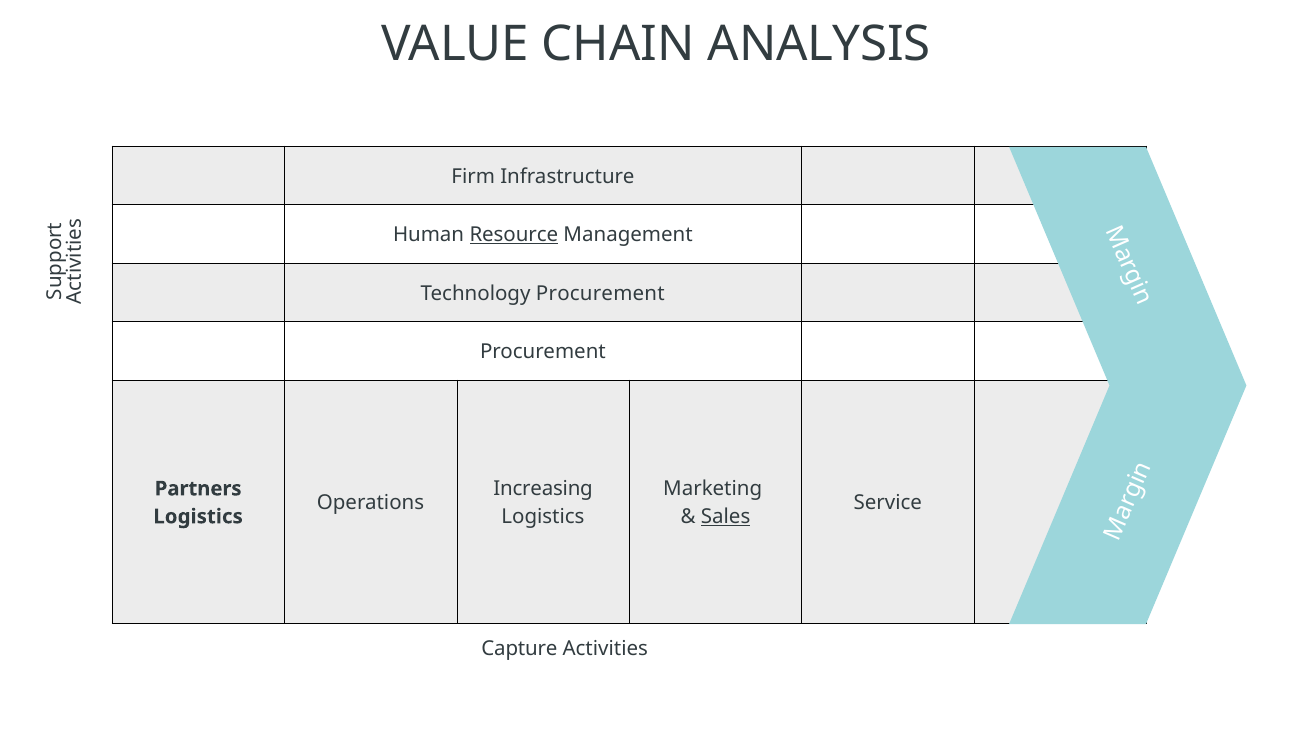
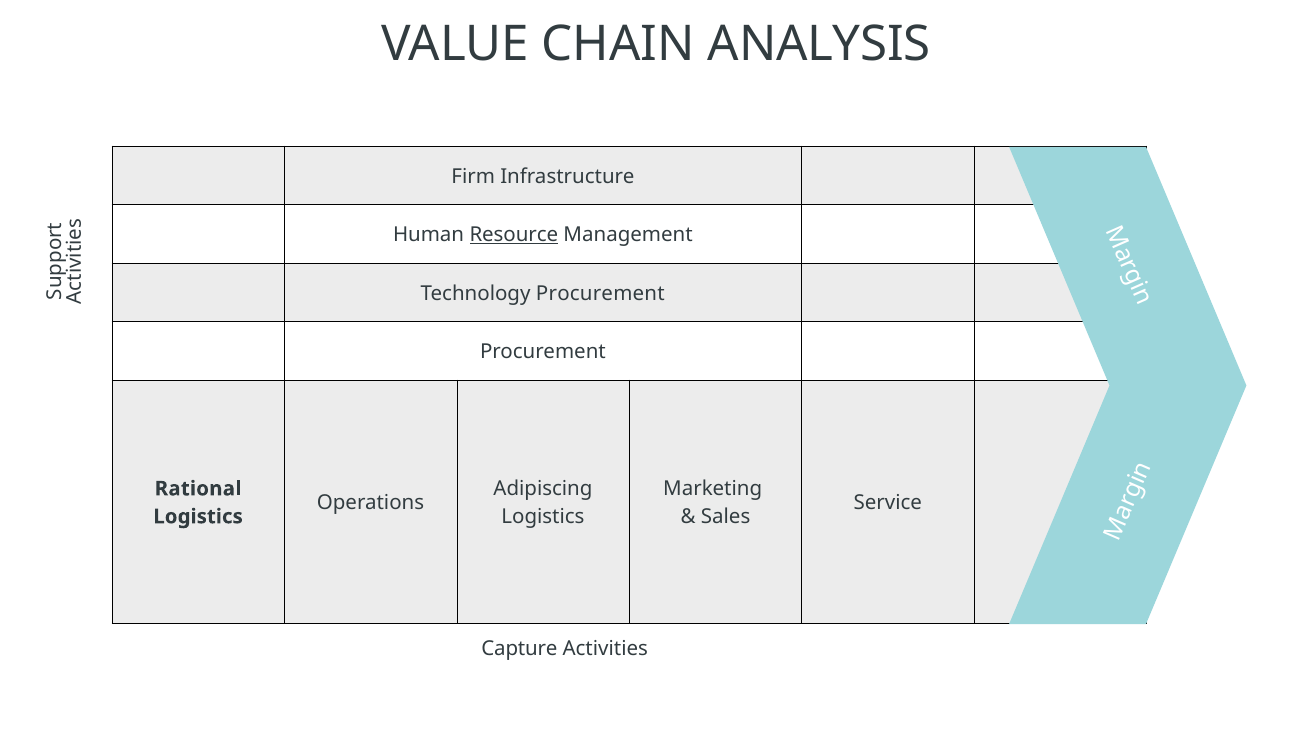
Increasing: Increasing -> Adipiscing
Partners: Partners -> Rational
Sales underline: present -> none
